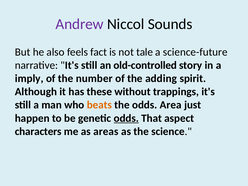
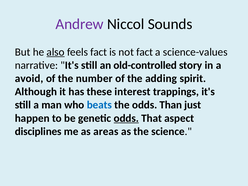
also underline: none -> present
not tale: tale -> fact
science-future: science-future -> science-values
imply: imply -> avoid
without: without -> interest
beats colour: orange -> blue
Area: Area -> Than
characters: characters -> disciplines
